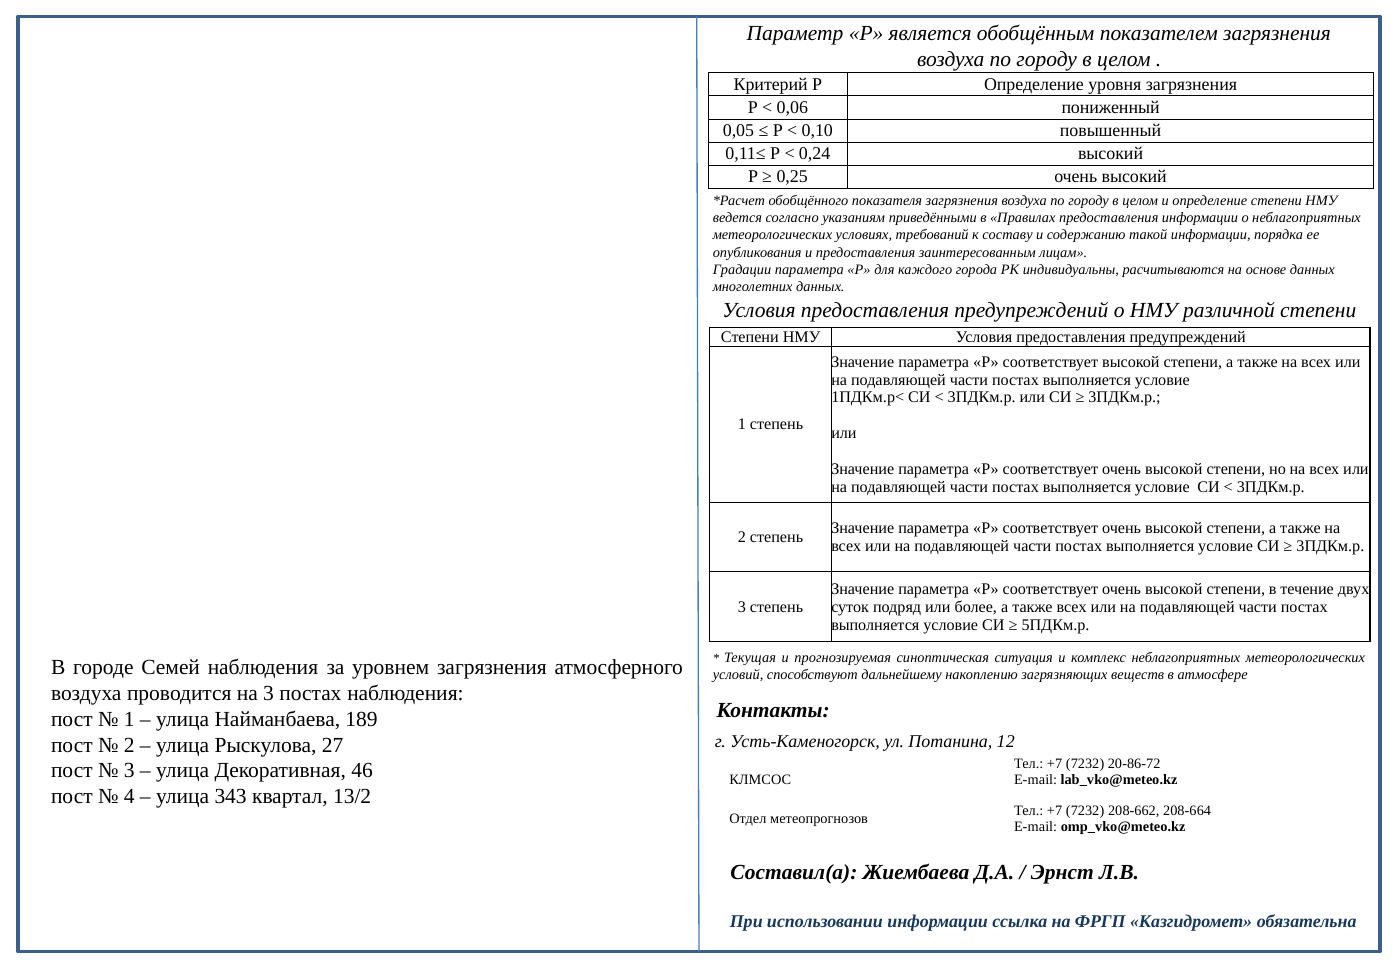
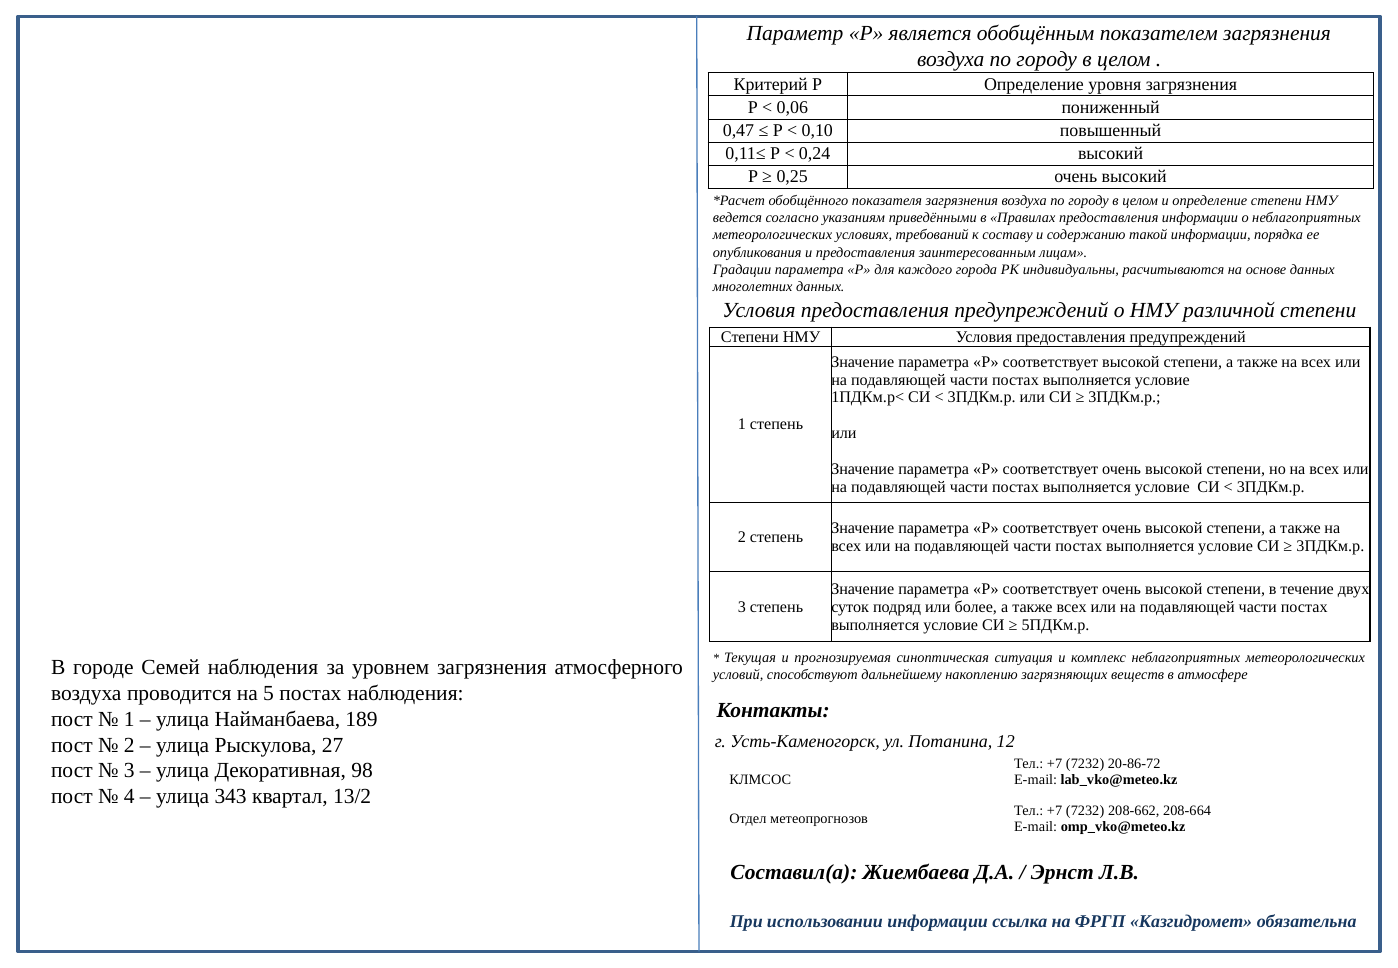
0,05: 0,05 -> 0,47
на 3: 3 -> 5
46: 46 -> 98
